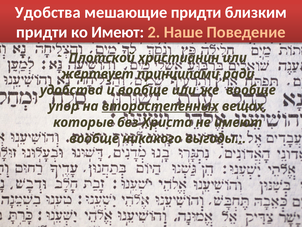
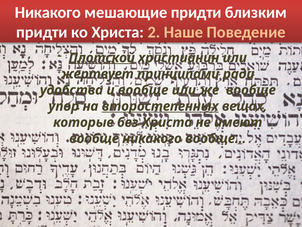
Удобства at (48, 13): Удобства -> Никакого
ко Имеют: Имеют -> Христа
Плотской underline: none -> present
выгоды…: выгоды… -> вообще…
